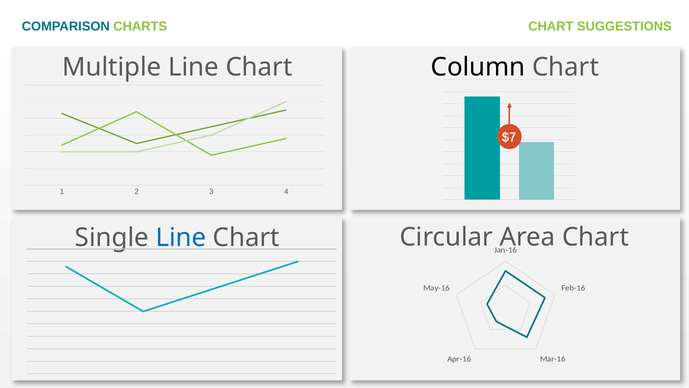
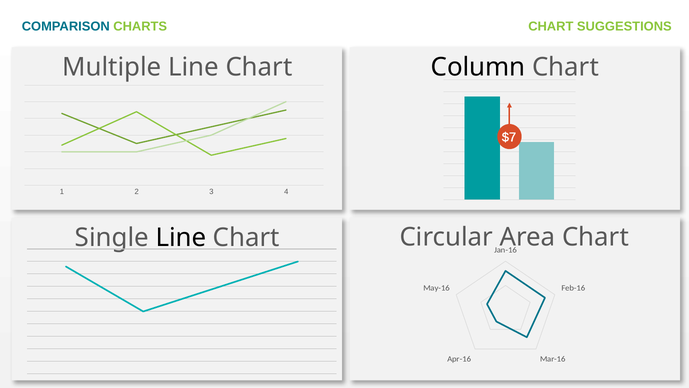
Line at (181, 237) colour: blue -> black
